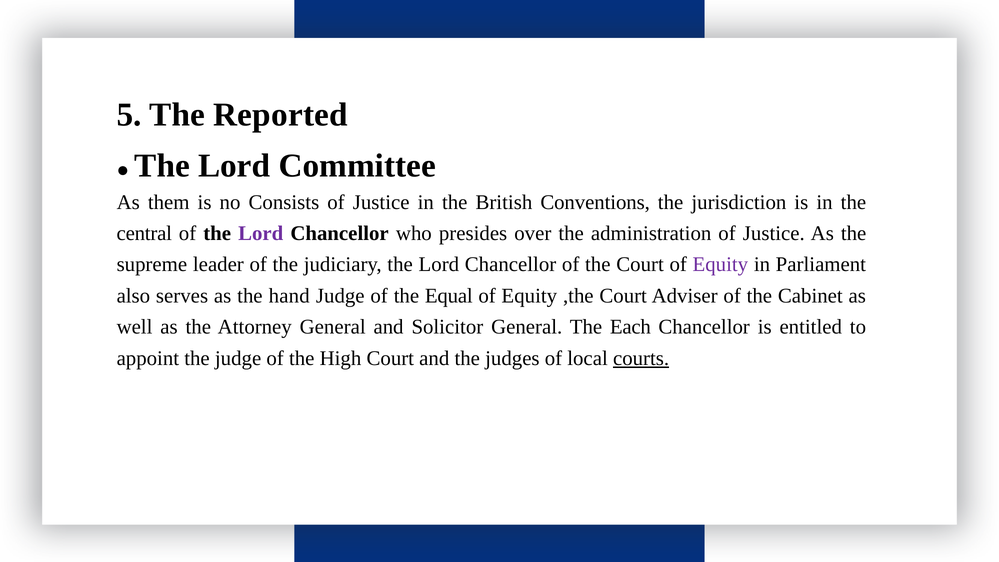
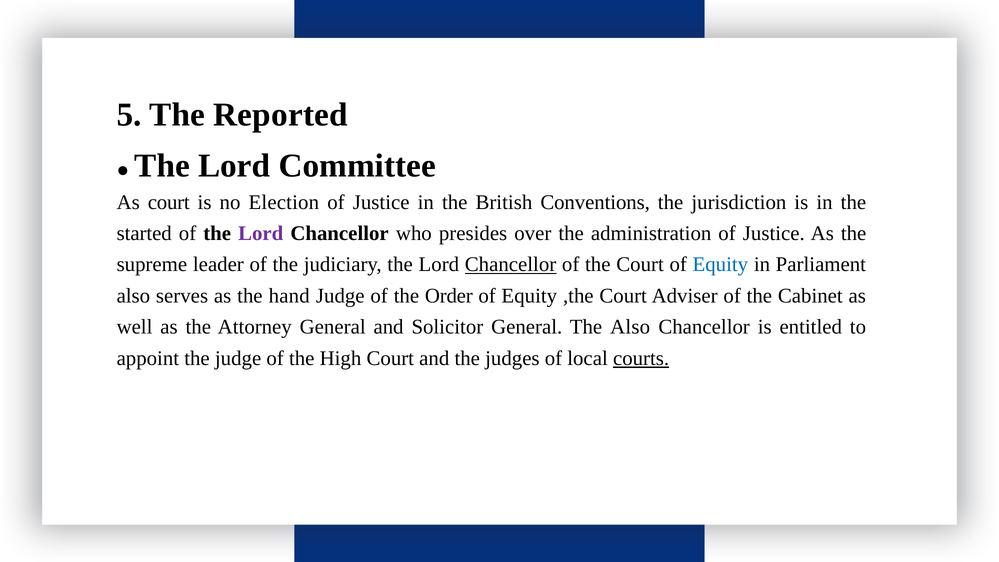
As them: them -> court
Consists: Consists -> Election
central: central -> started
Chancellor at (511, 265) underline: none -> present
Equity at (720, 265) colour: purple -> blue
Equal: Equal -> Order
The Each: Each -> Also
